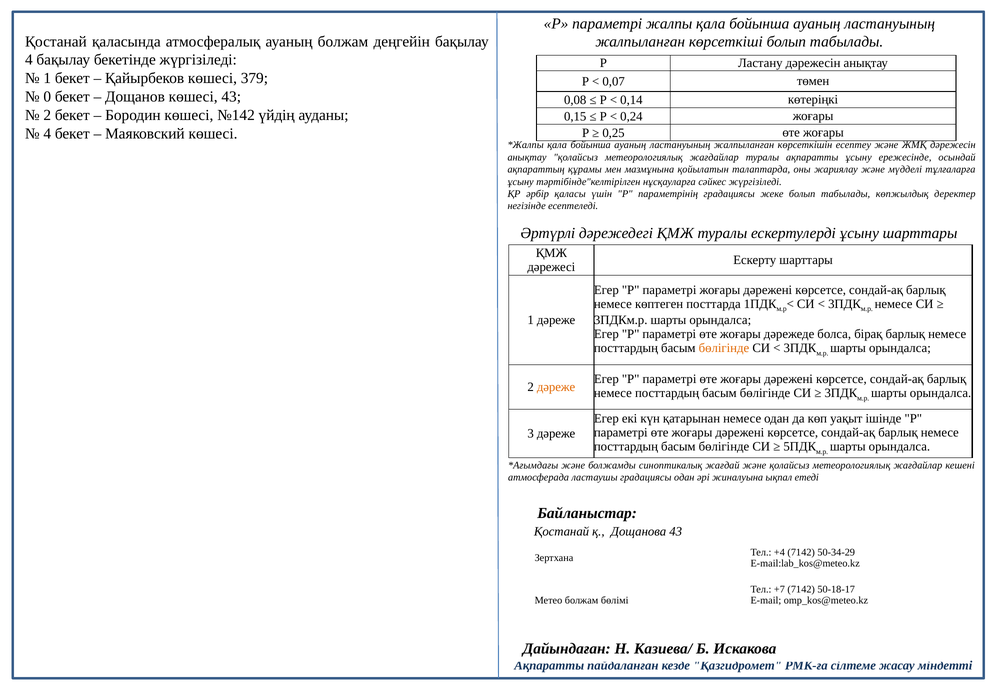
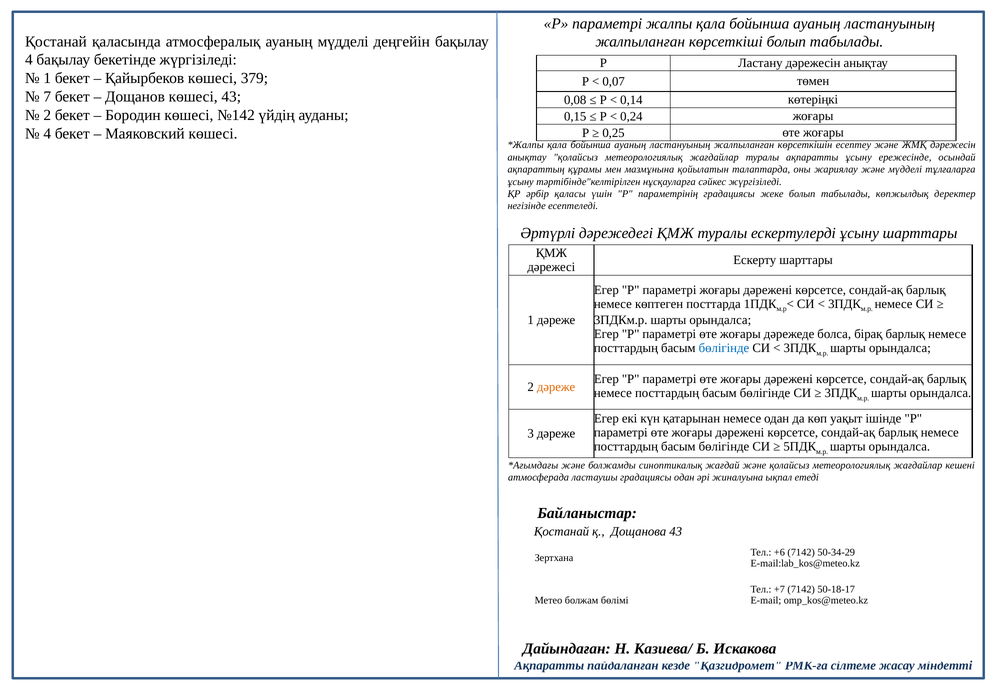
ауаның болжам: болжам -> мүдделі
0: 0 -> 7
бөлігінде at (724, 348) colour: orange -> blue
+4: +4 -> +6
